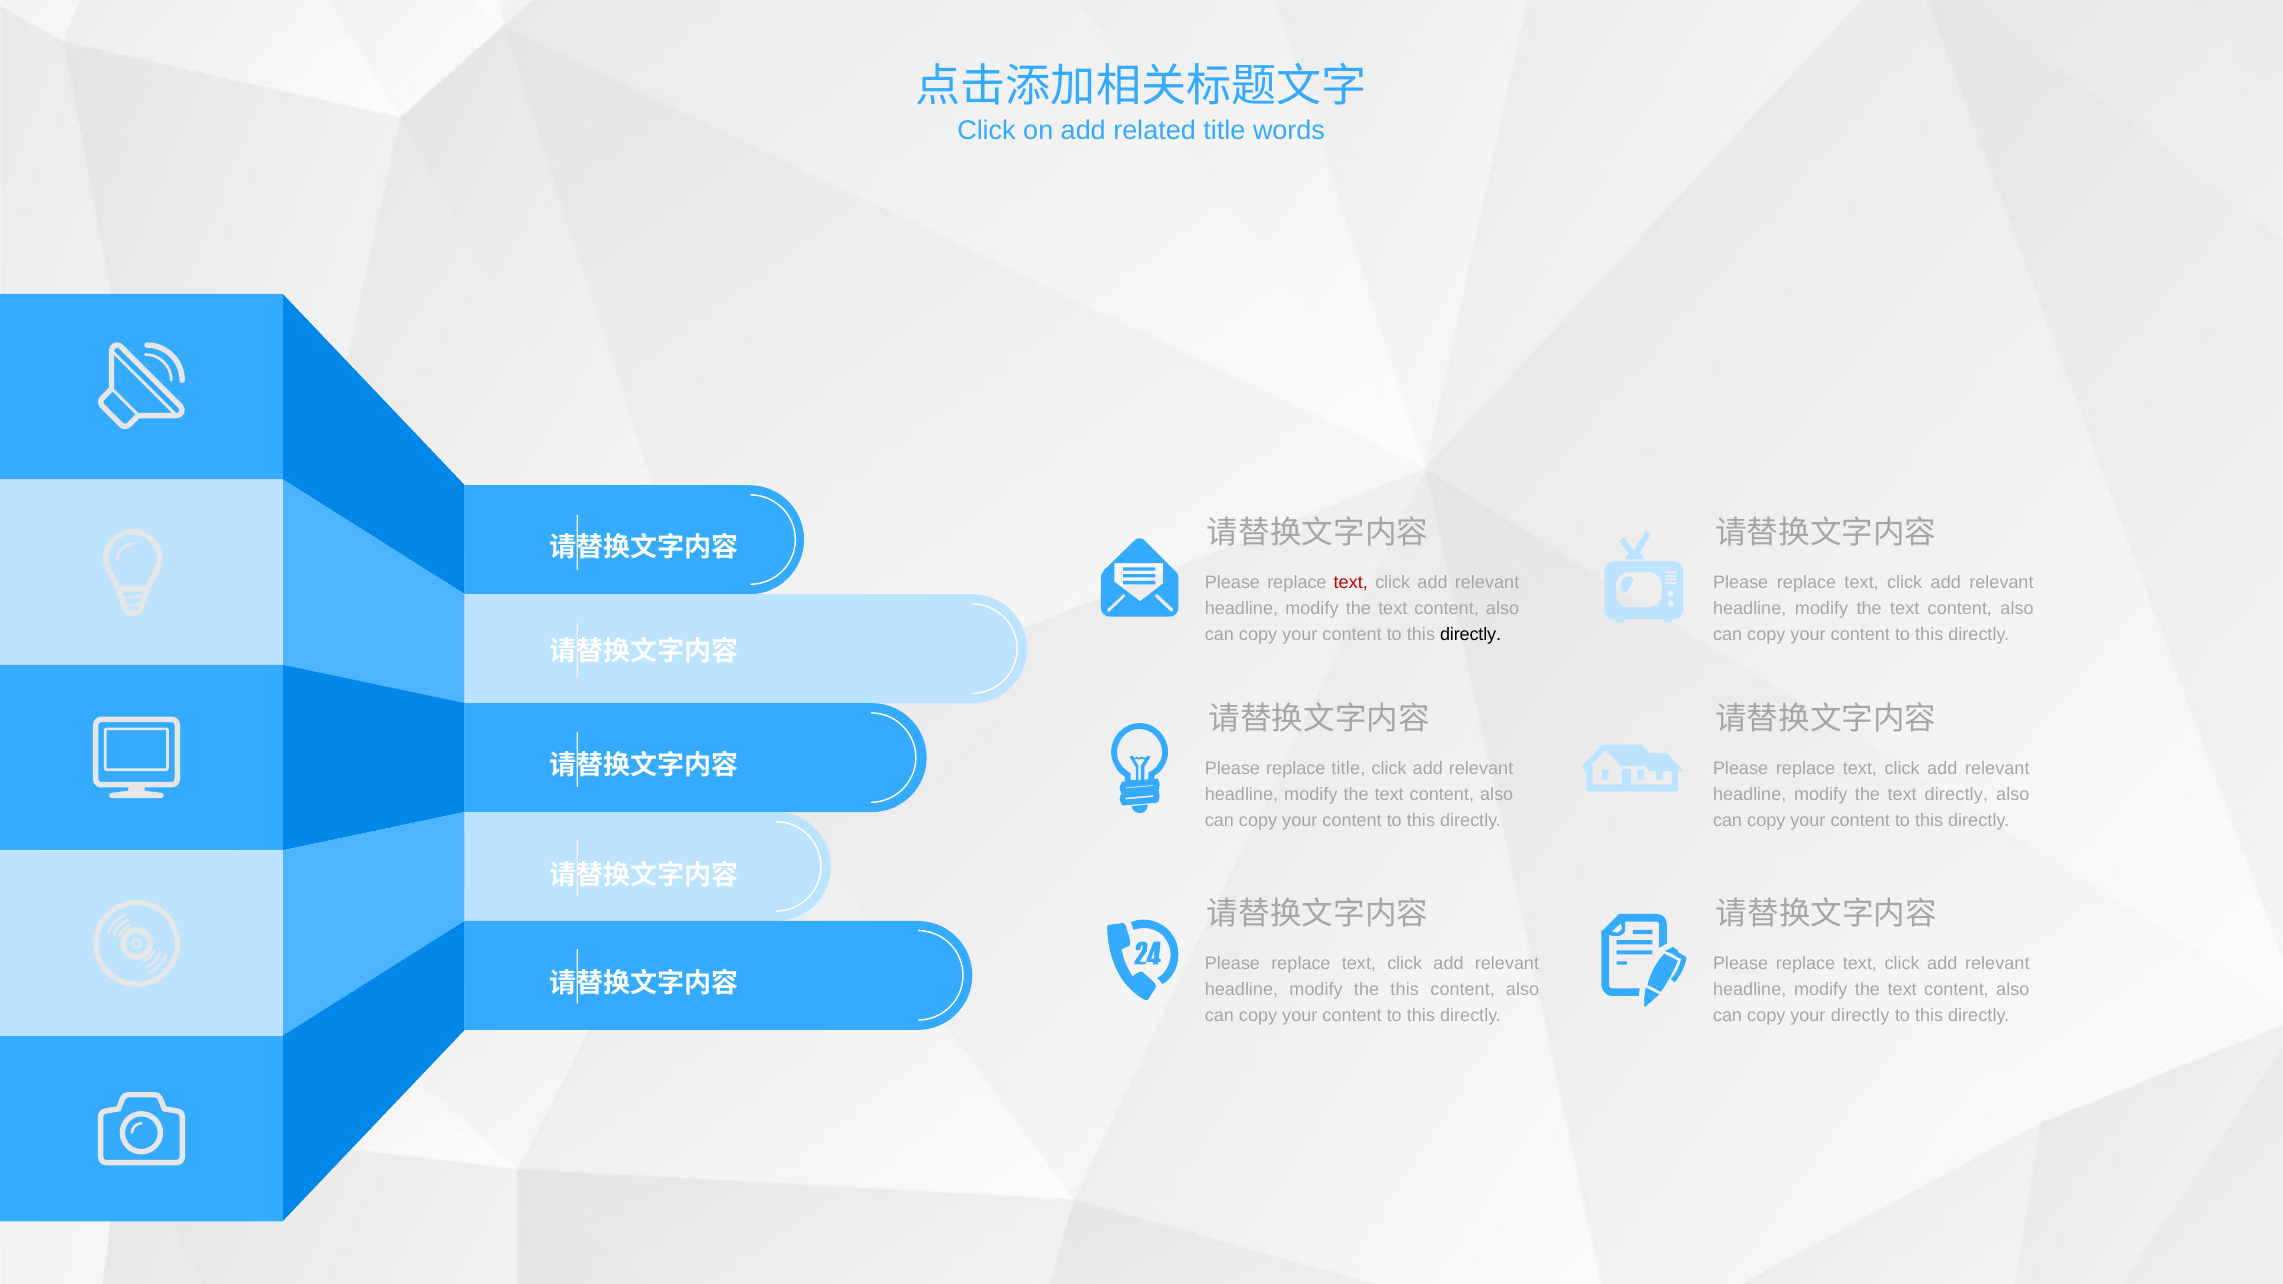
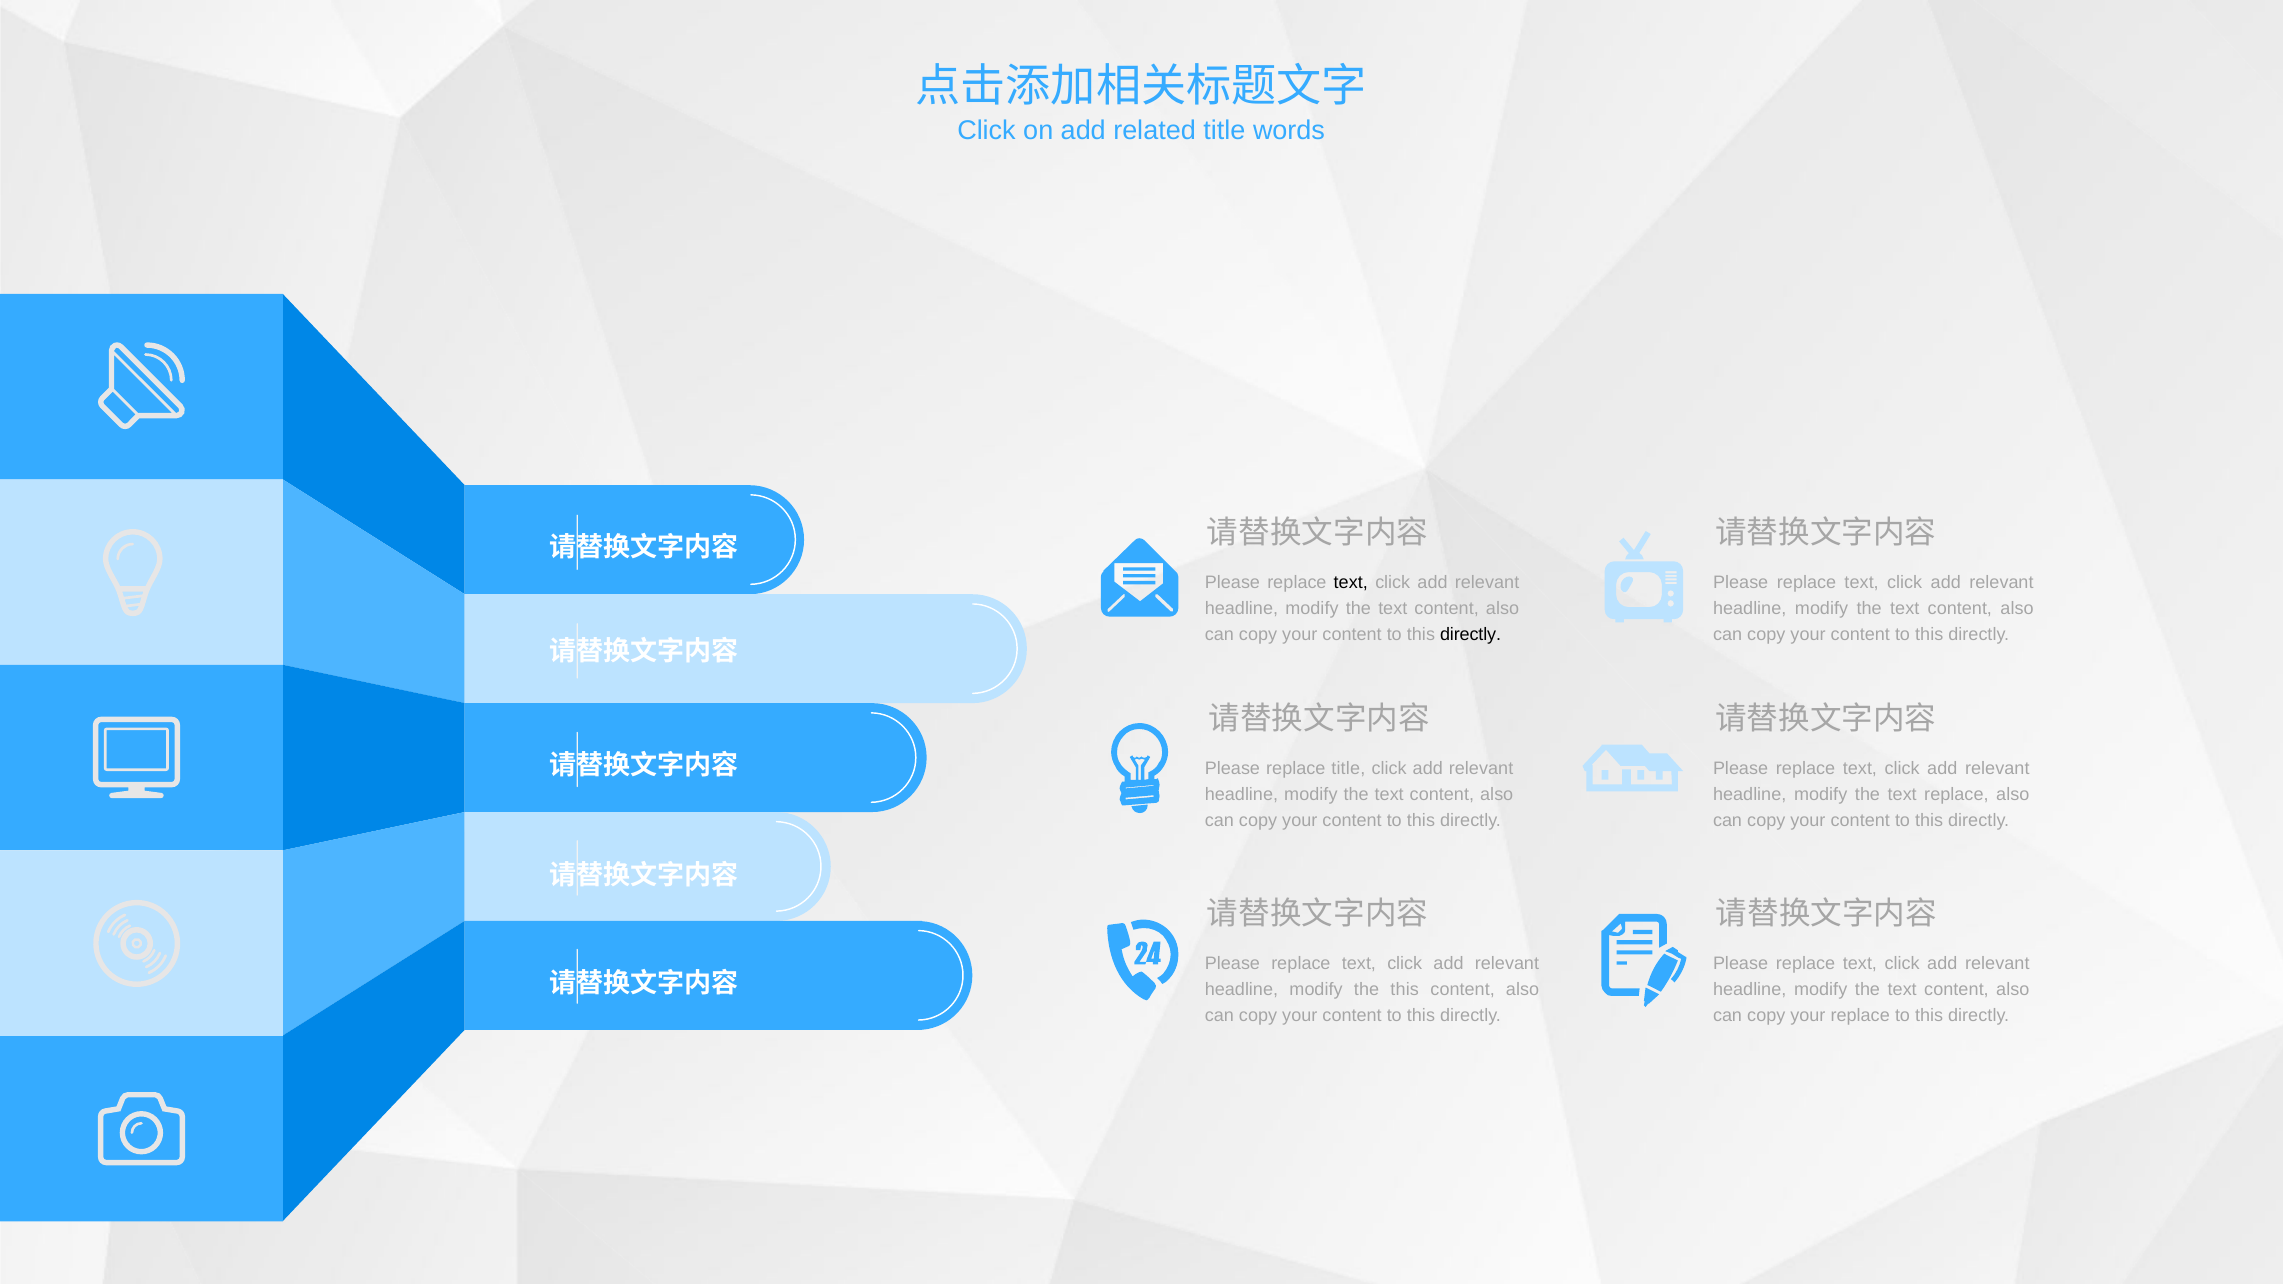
text at (1351, 582) colour: red -> black
text directly: directly -> replace
your directly: directly -> replace
